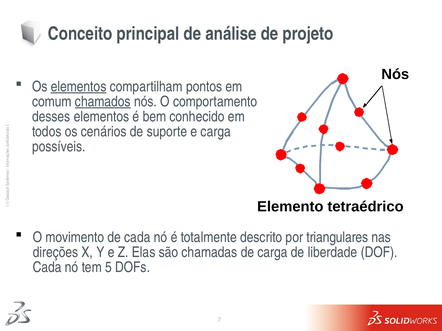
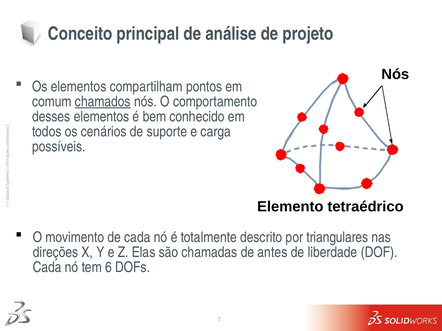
elementos at (79, 87) underline: present -> none
de carga: carga -> antes
5: 5 -> 6
